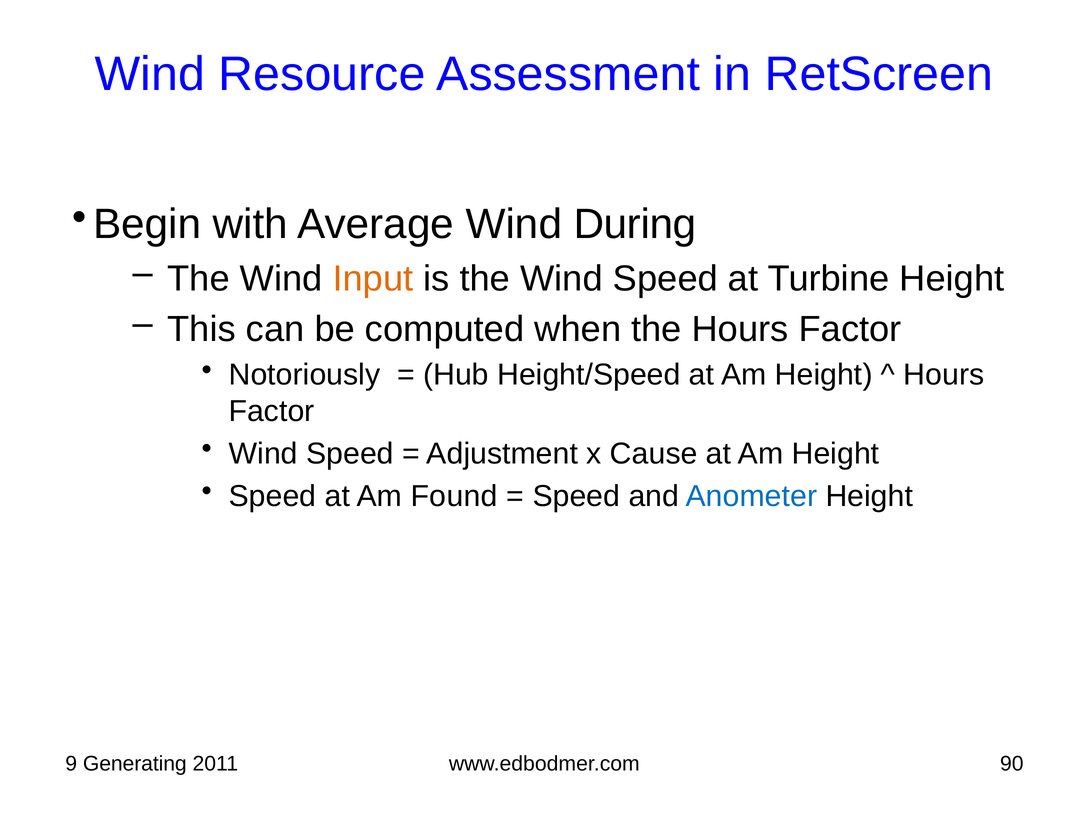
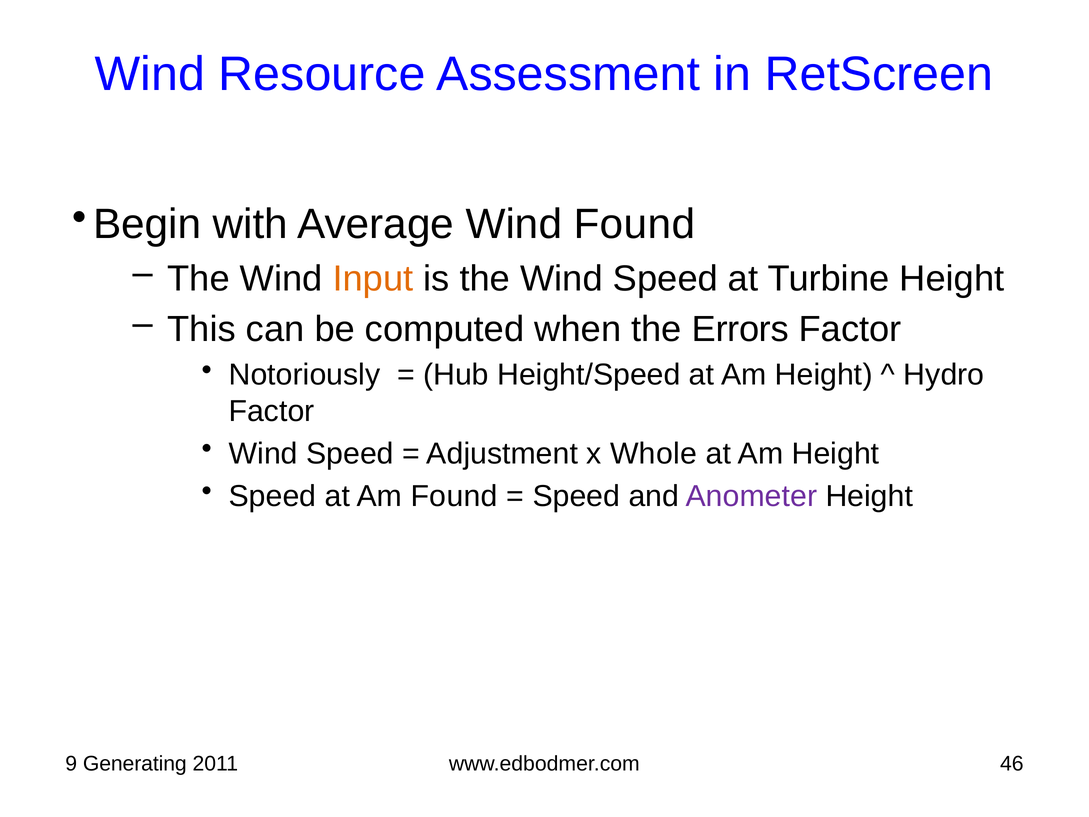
Wind During: During -> Found
the Hours: Hours -> Errors
Hours at (944, 375): Hours -> Hydro
Cause: Cause -> Whole
Anometer colour: blue -> purple
90: 90 -> 46
